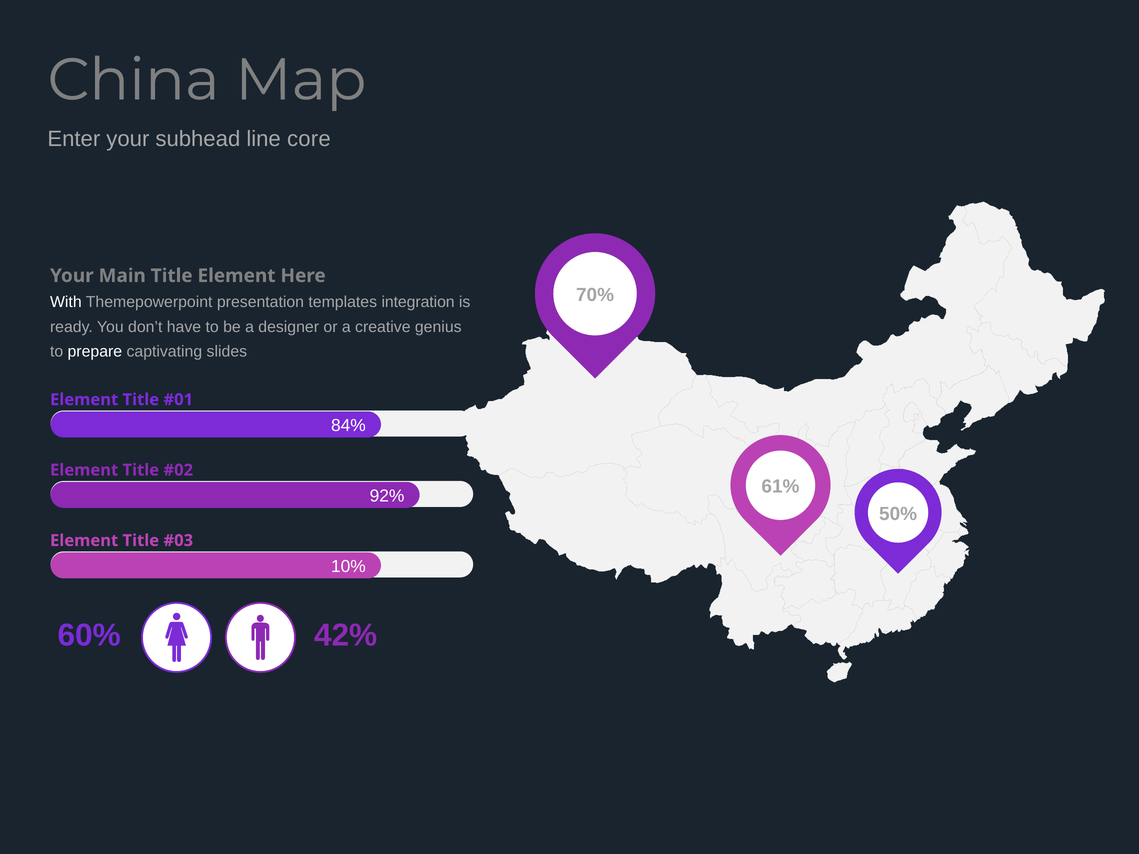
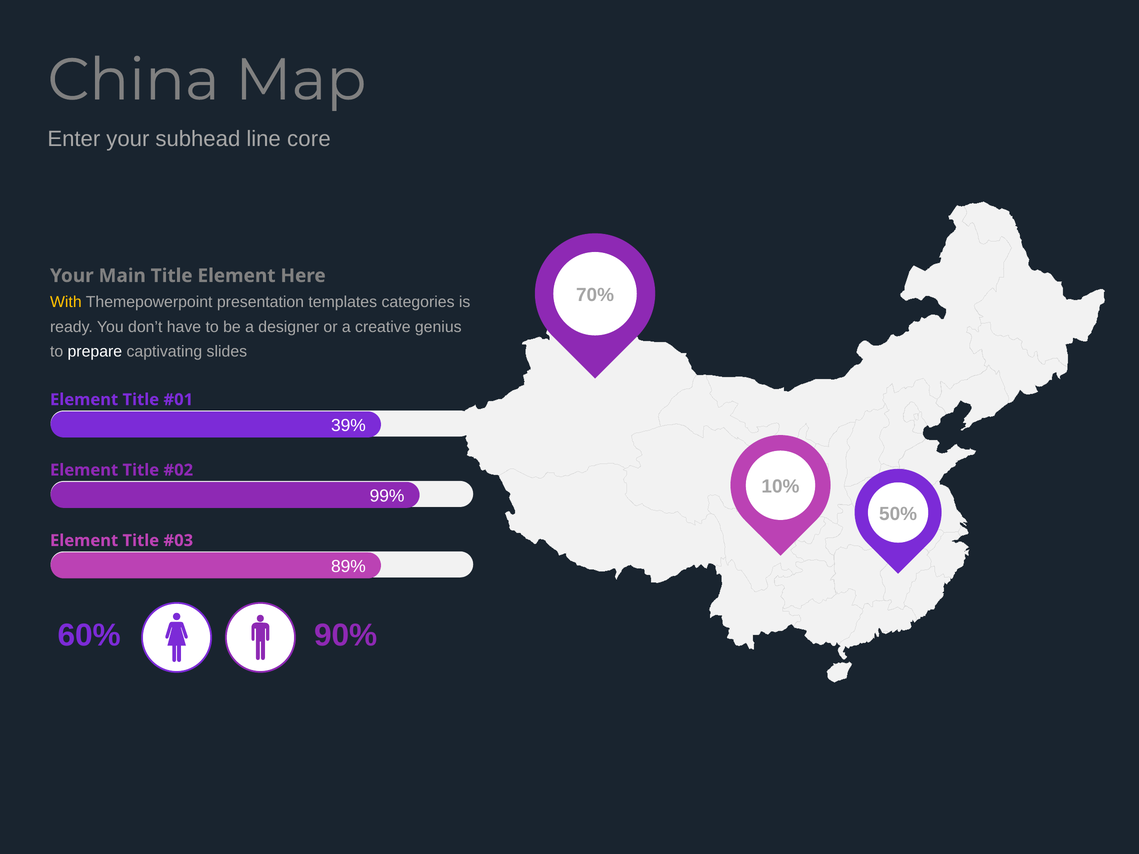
With colour: white -> yellow
integration: integration -> categories
84%: 84% -> 39%
61%: 61% -> 10%
92%: 92% -> 99%
10%: 10% -> 89%
42%: 42% -> 90%
